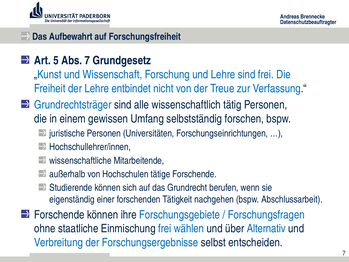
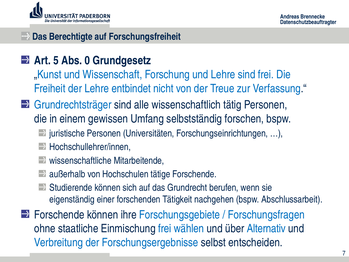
Aufbewahrt: Aufbewahrt -> Berechtigte
Abs 7: 7 -> 0
